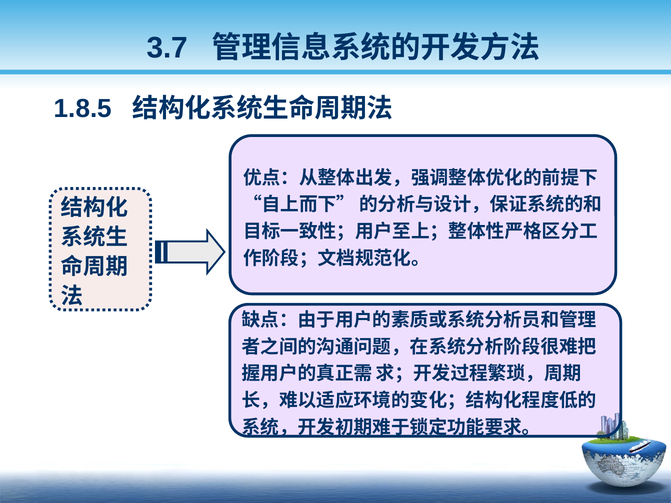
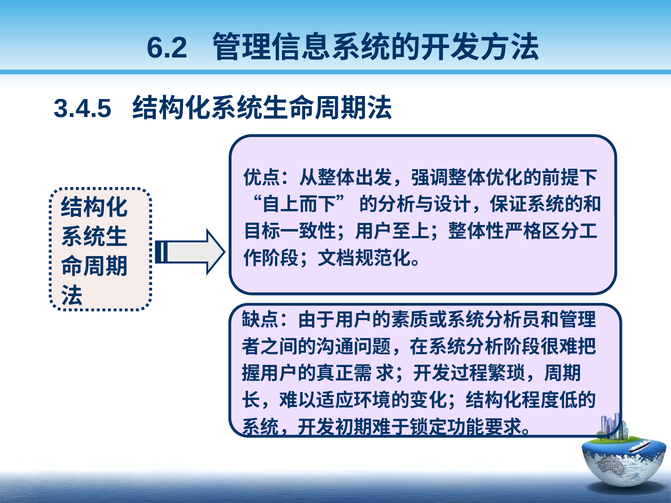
3.7: 3.7 -> 6.2
1.8.5: 1.8.5 -> 3.4.5
